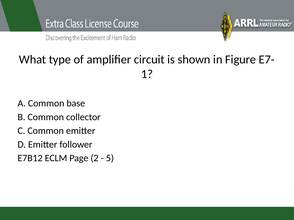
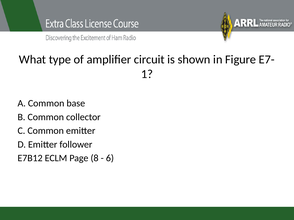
2: 2 -> 8
5: 5 -> 6
